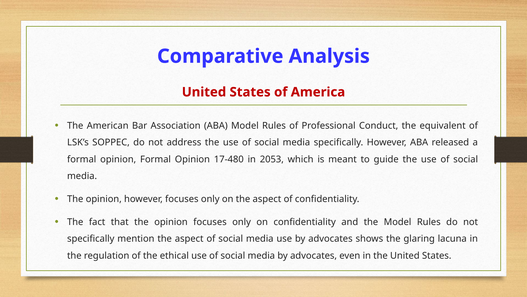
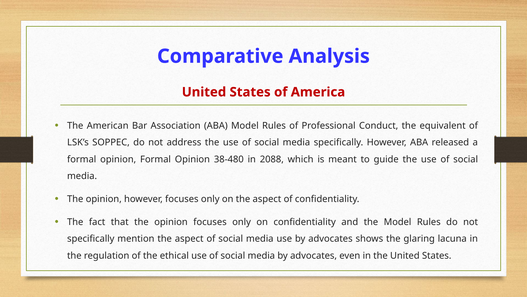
17-480: 17-480 -> 38-480
2053: 2053 -> 2088
